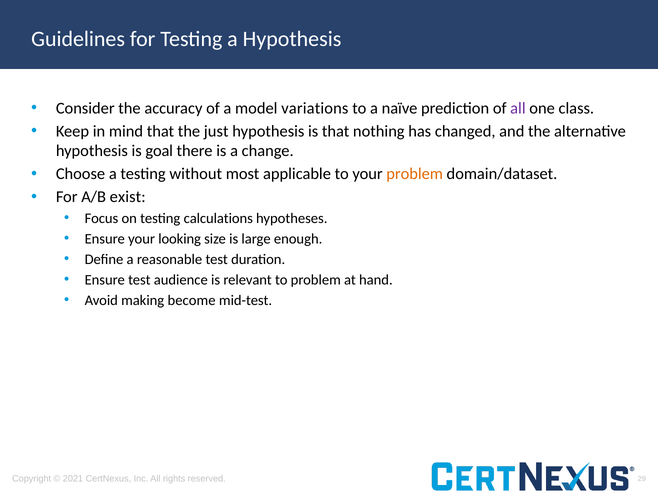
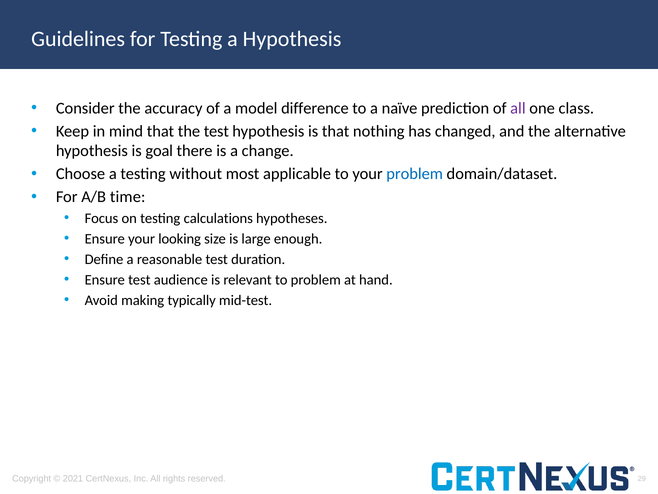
variations: variations -> difference
the just: just -> test
problem at (415, 174) colour: orange -> blue
exist: exist -> time
become: become -> typically
